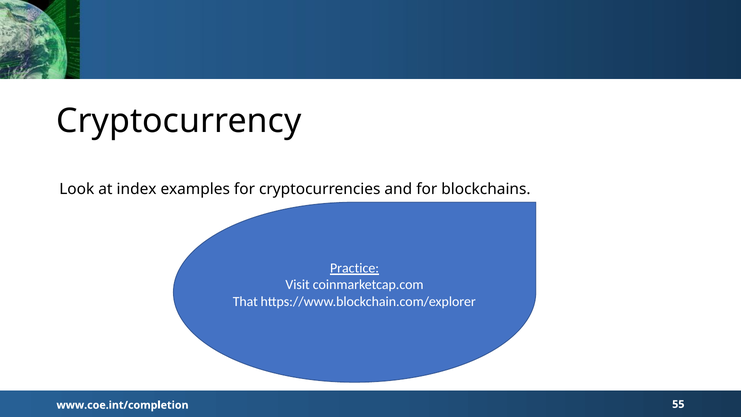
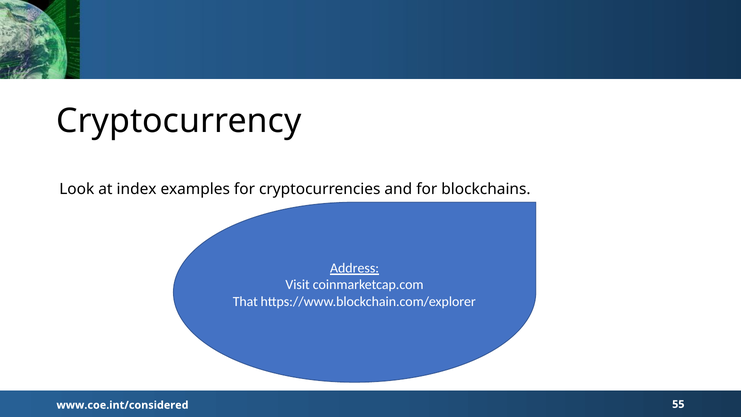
Practice: Practice -> Address
www.coe.int/completion: www.coe.int/completion -> www.coe.int/considered
